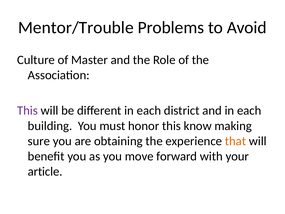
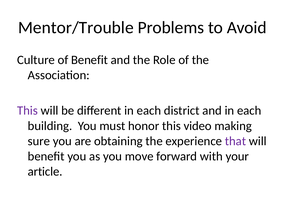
of Master: Master -> Benefit
know: know -> video
that colour: orange -> purple
